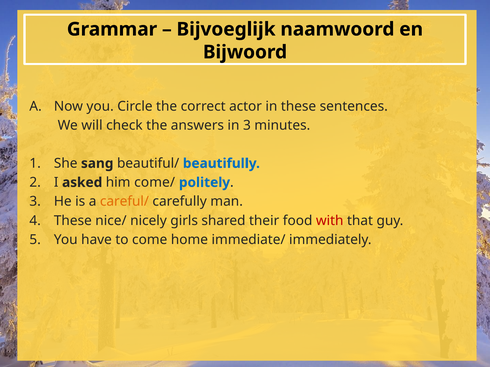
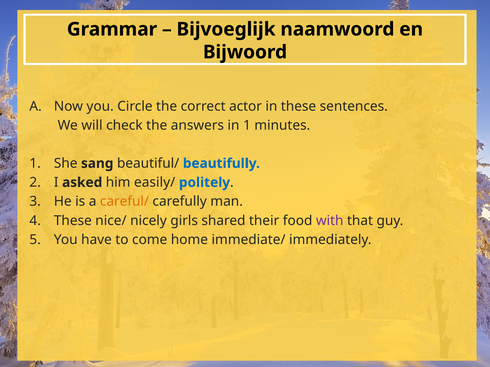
in 3: 3 -> 1
come/: come/ -> easily/
with colour: red -> purple
